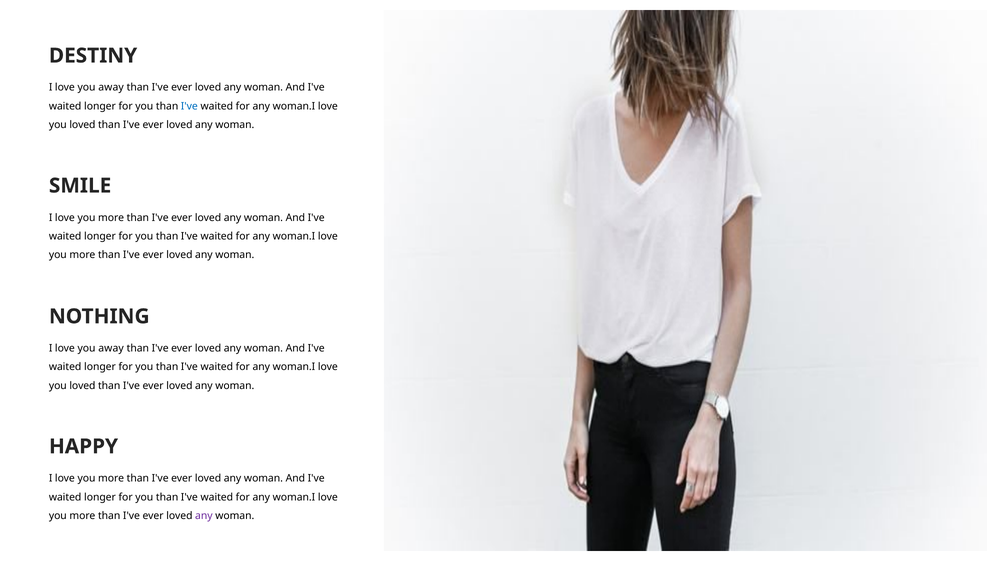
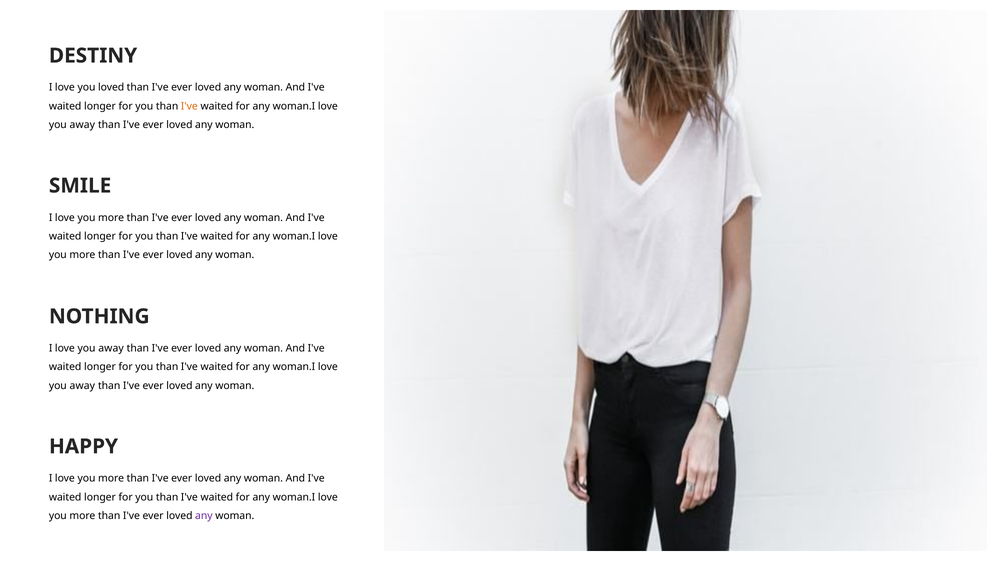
away at (111, 88): away -> loved
I've at (189, 106) colour: blue -> orange
loved at (82, 125): loved -> away
loved at (82, 386): loved -> away
